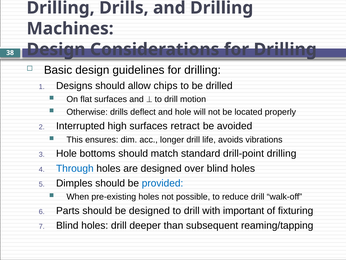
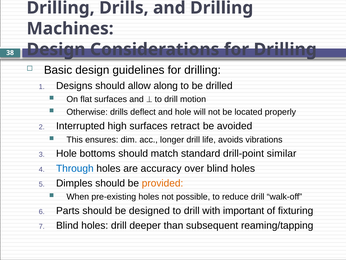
chips: chips -> along
drill-point drilling: drilling -> similar
are designed: designed -> accuracy
provided colour: blue -> orange
